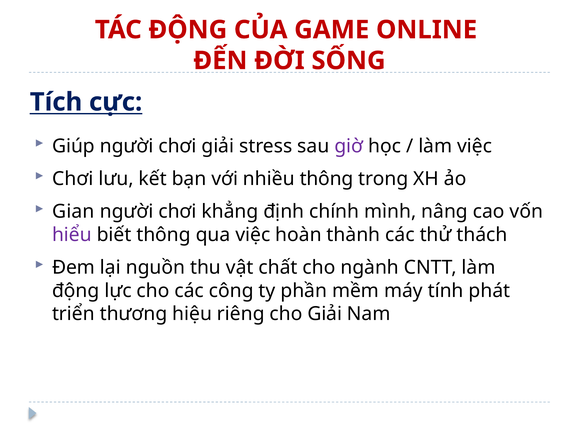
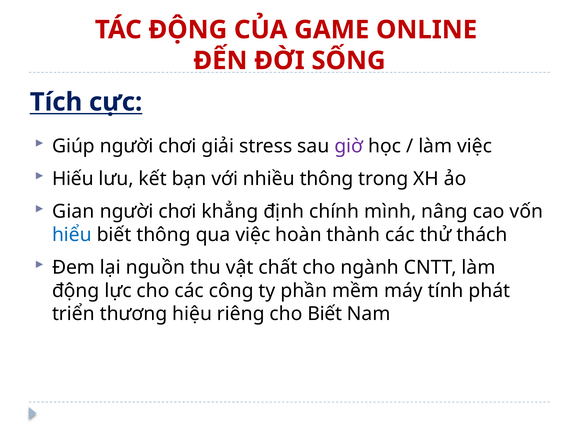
Chơi at (73, 179): Chơi -> Hiếu
hiểu colour: purple -> blue
cho Giải: Giải -> Biết
